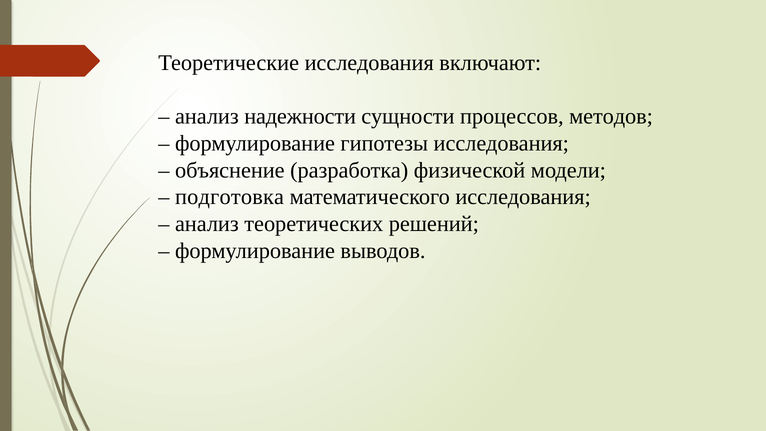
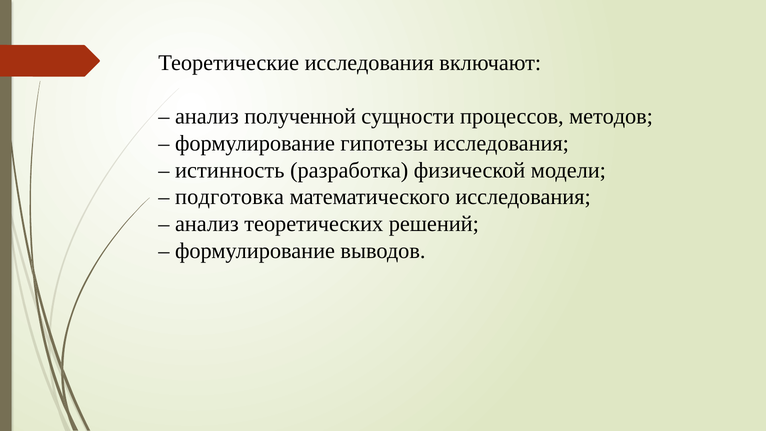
надежности: надежности -> полученной
объяснение: объяснение -> истинность
